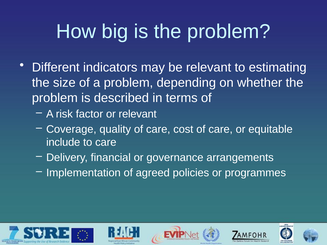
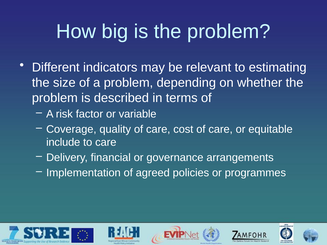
or relevant: relevant -> variable
